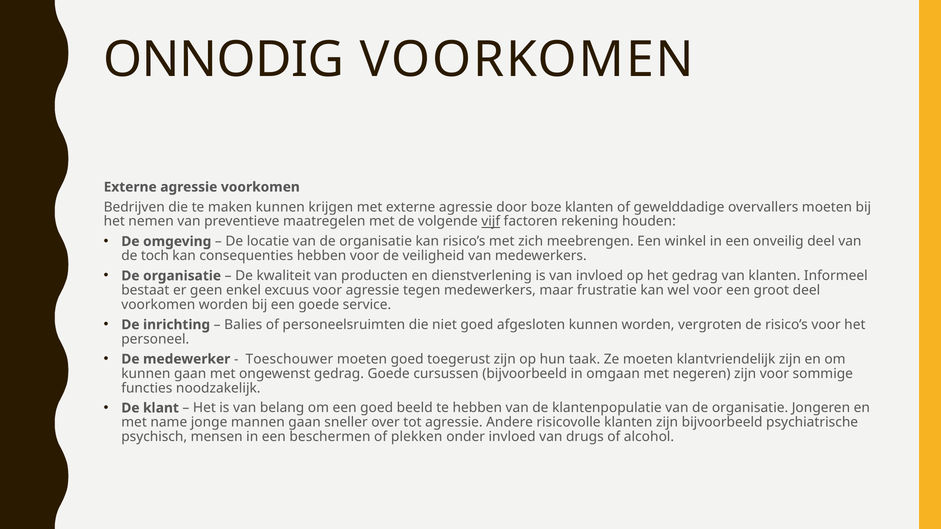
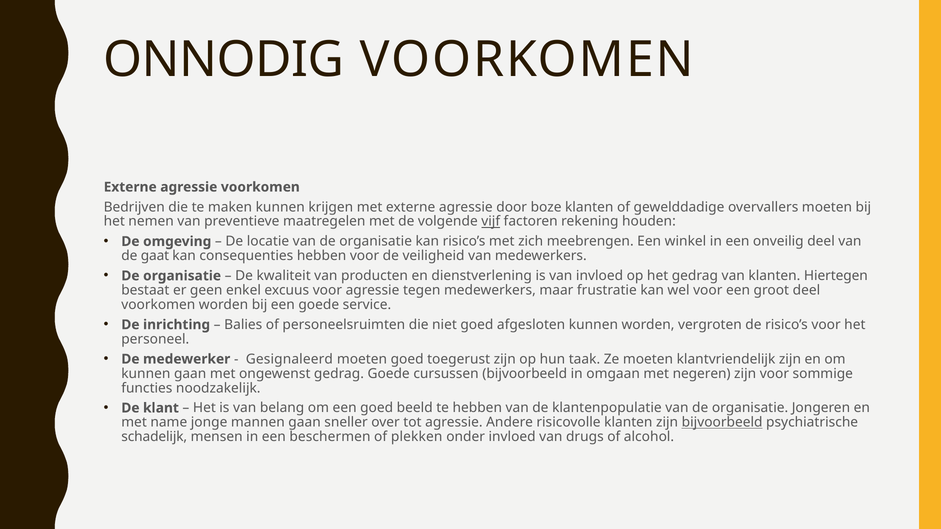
toch: toch -> gaat
Informeel: Informeel -> Hiertegen
Toeschouwer: Toeschouwer -> Gesignaleerd
bijvoorbeeld at (722, 423) underline: none -> present
psychisch: psychisch -> schadelijk
